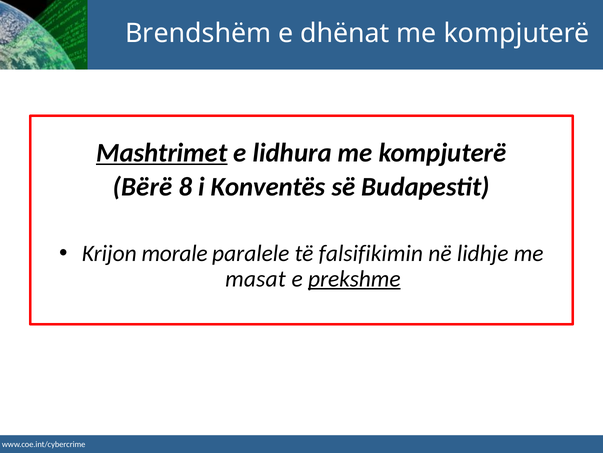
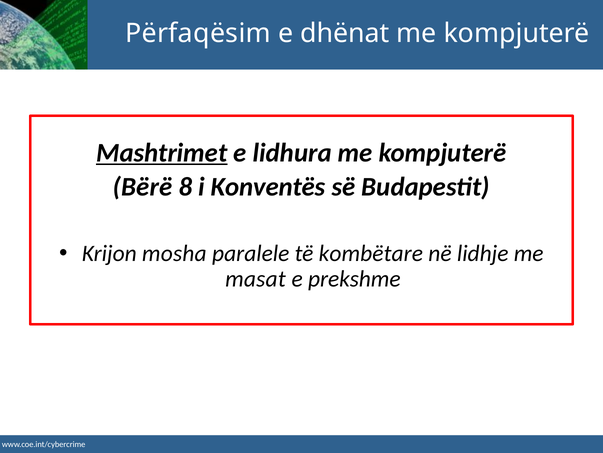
Brendshëm: Brendshëm -> Përfaqësim
morale: morale -> mosha
falsifikimin: falsifikimin -> kombëtare
prekshme underline: present -> none
